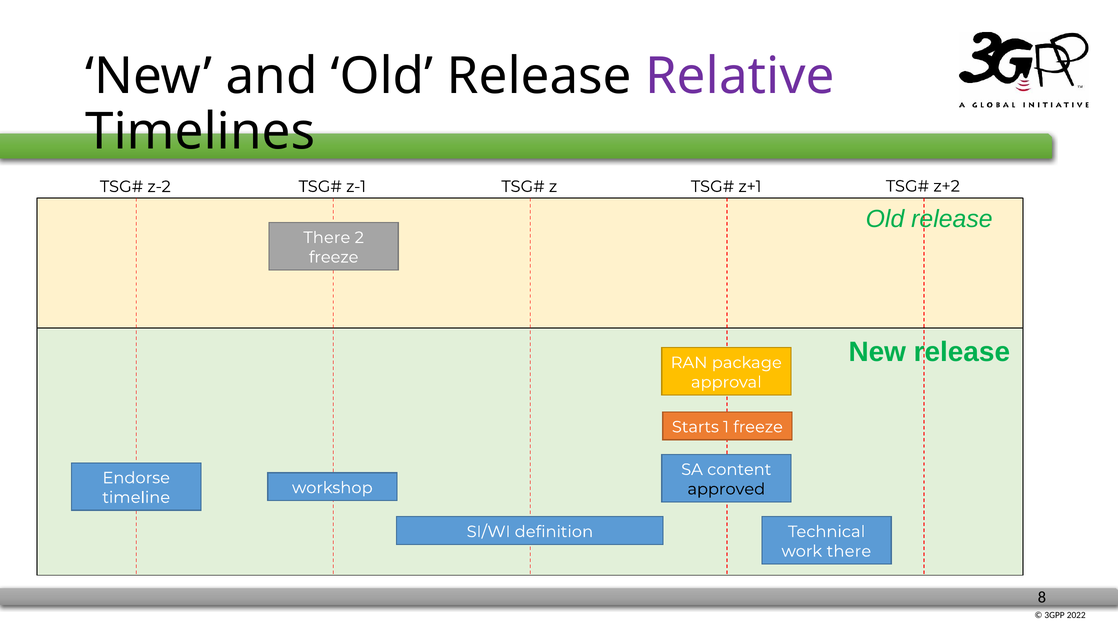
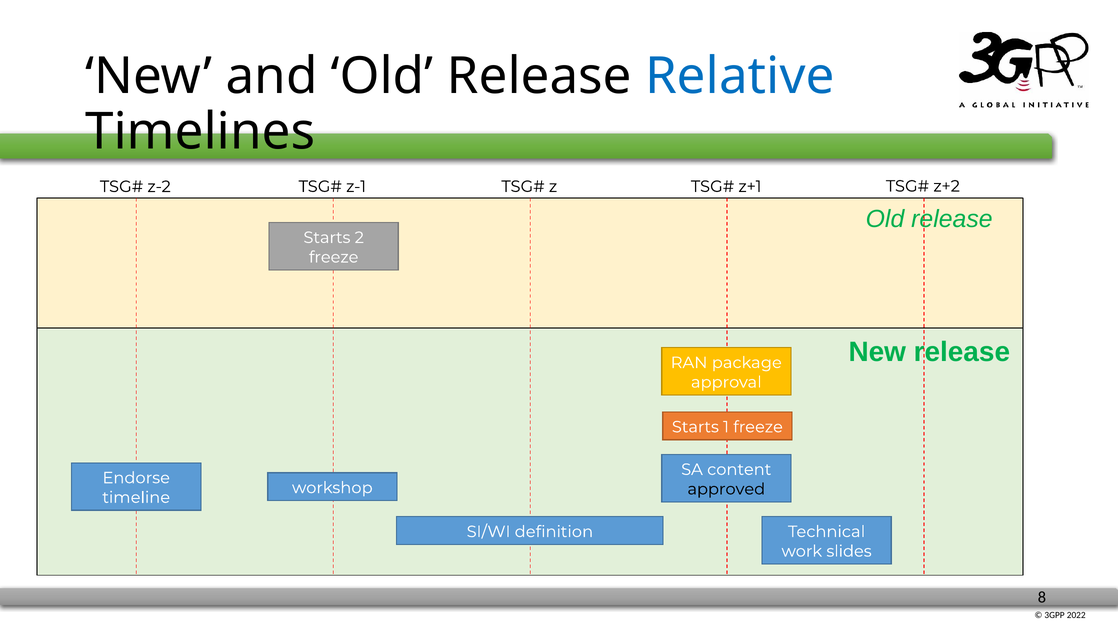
Relative colour: purple -> blue
There at (327, 238): There -> Starts
work there: there -> slides
